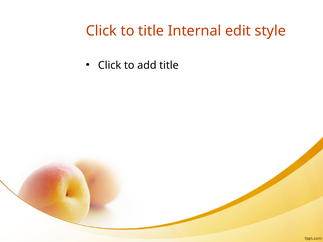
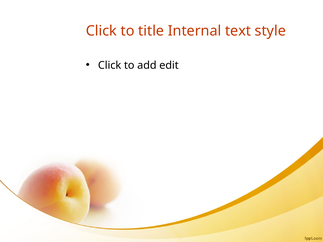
edit: edit -> text
add title: title -> edit
